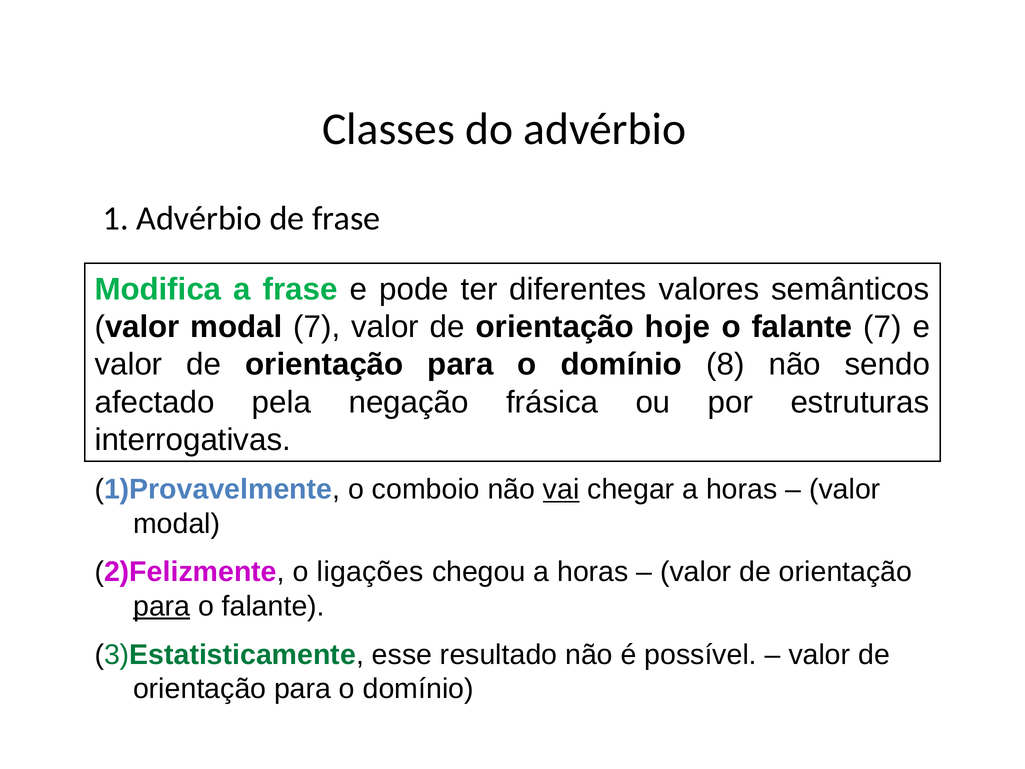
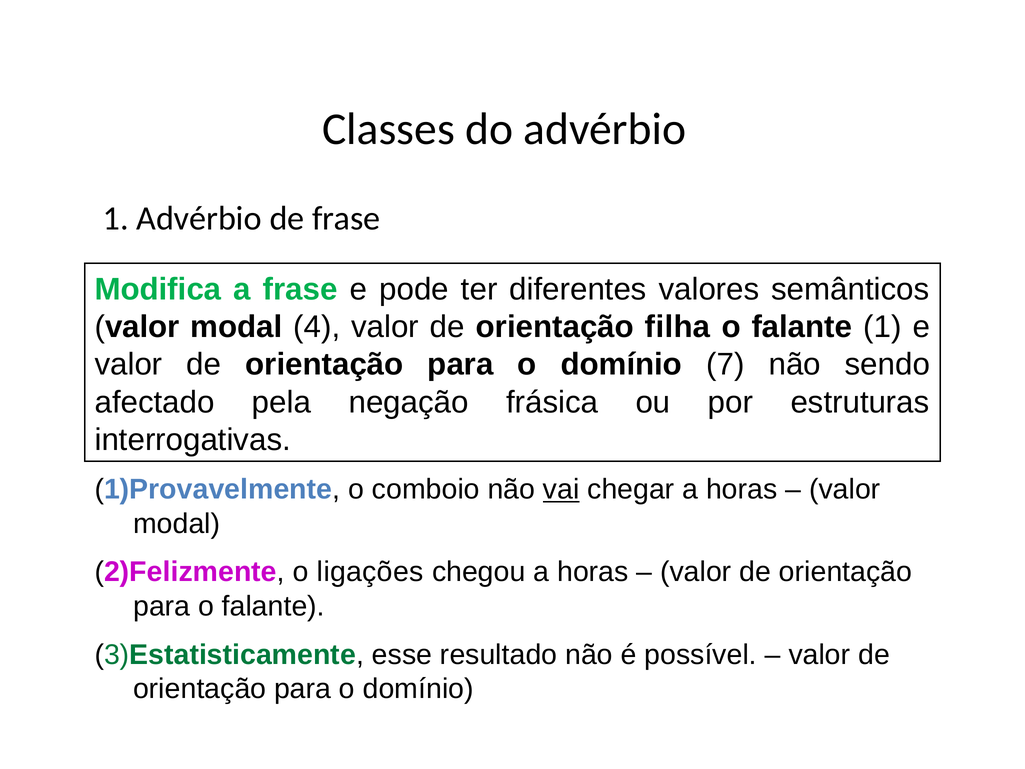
modal 7: 7 -> 4
hoje: hoje -> filha
falante 7: 7 -> 1
8: 8 -> 7
para at (162, 606) underline: present -> none
